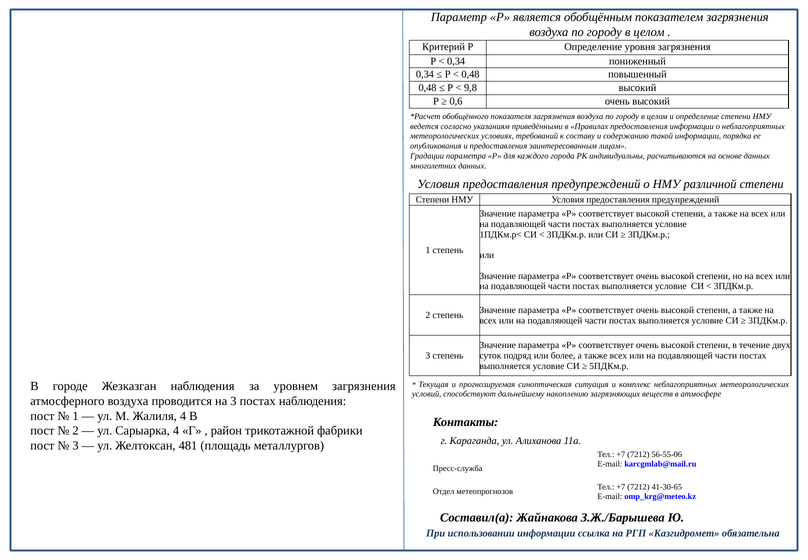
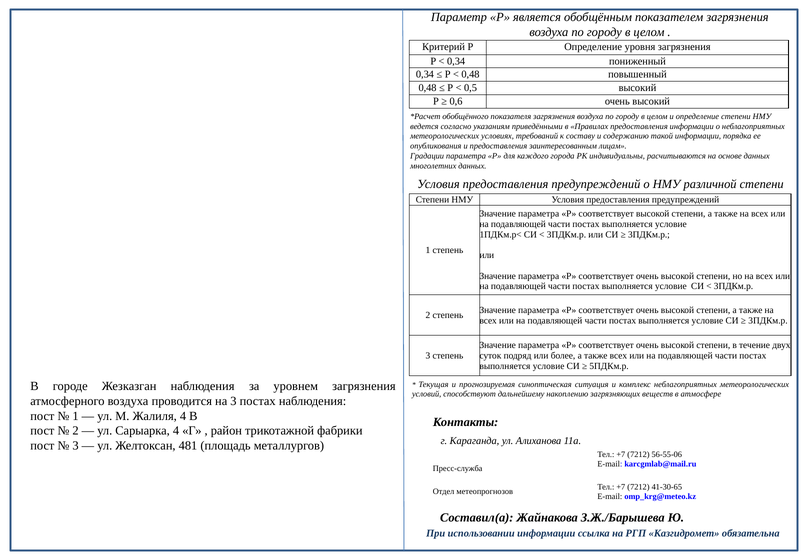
9,8: 9,8 -> 0,5
